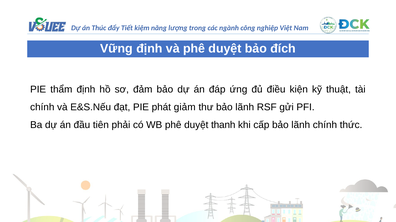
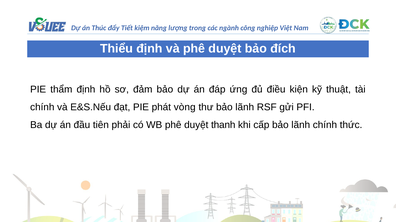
Vững: Vững -> Thiểu
giảm: giảm -> vòng
